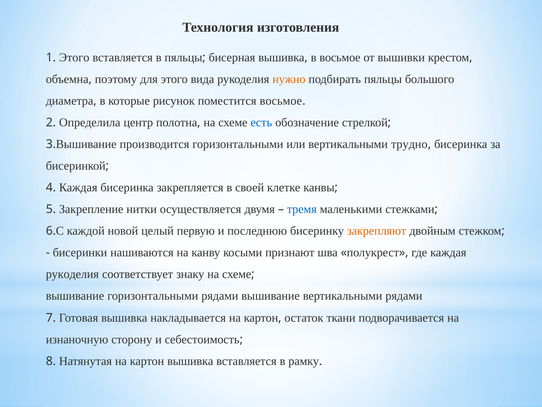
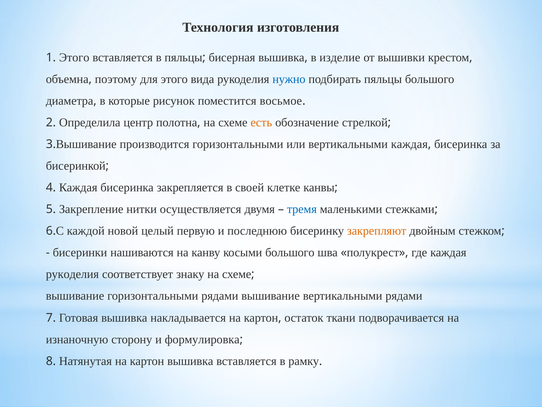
в восьмое: восьмое -> изделие
нужно colour: orange -> blue
есть colour: blue -> orange
вертикальными трудно: трудно -> каждая
косыми признают: признают -> большого
себестоимость: себестоимость -> формулировка
